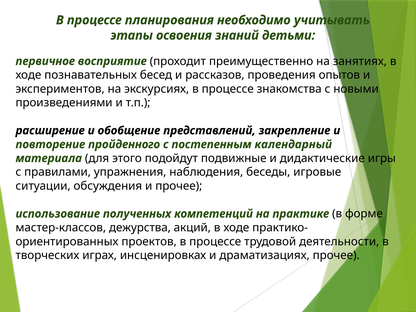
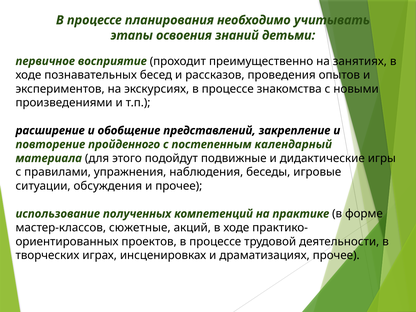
дежурства: дежурства -> сюжетные
